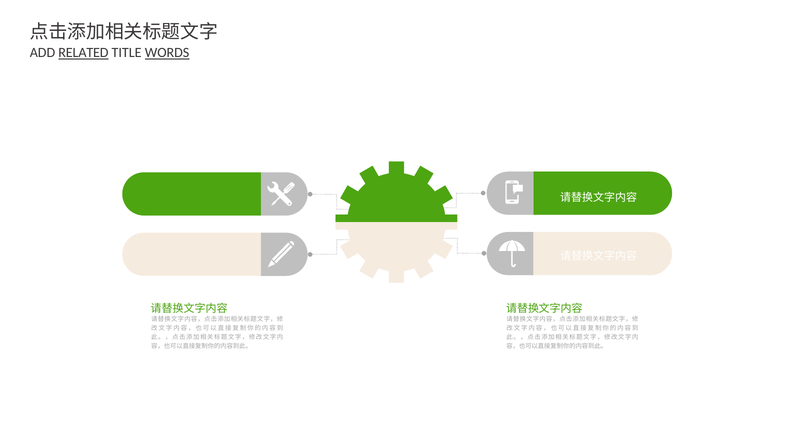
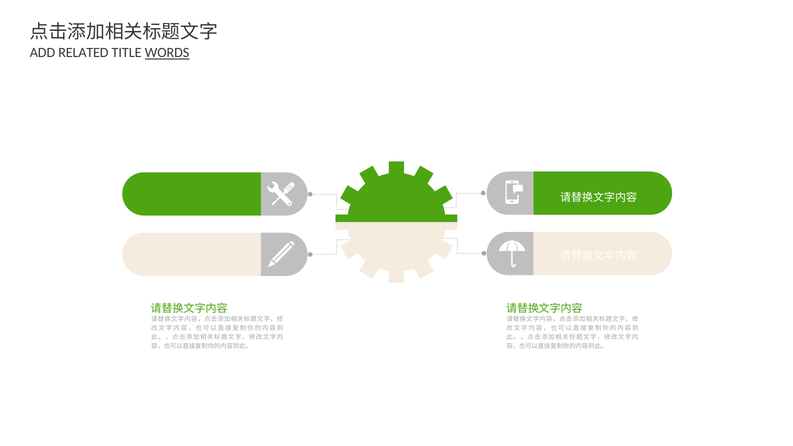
RELATED underline: present -> none
